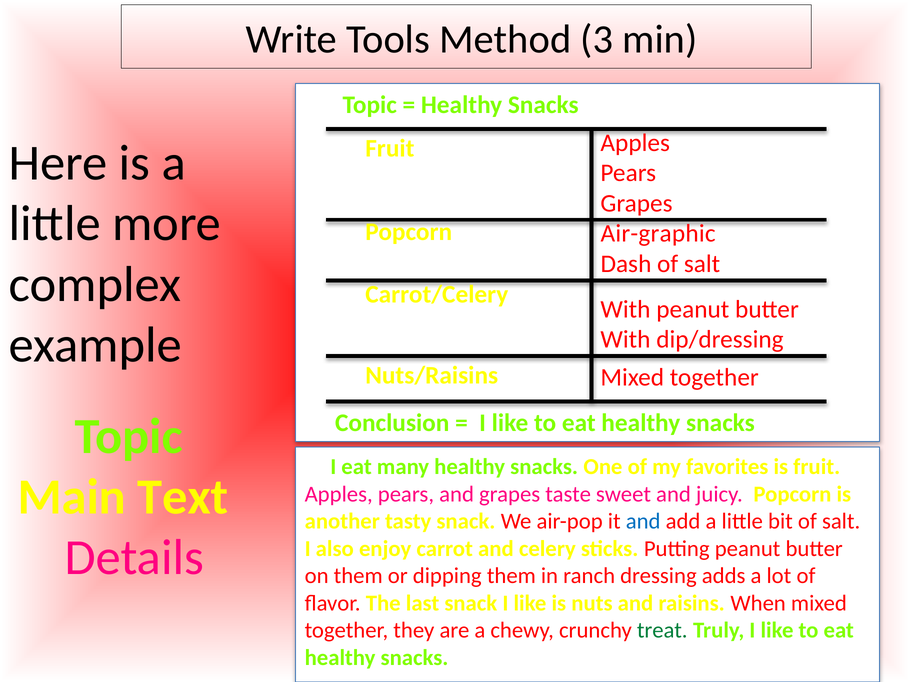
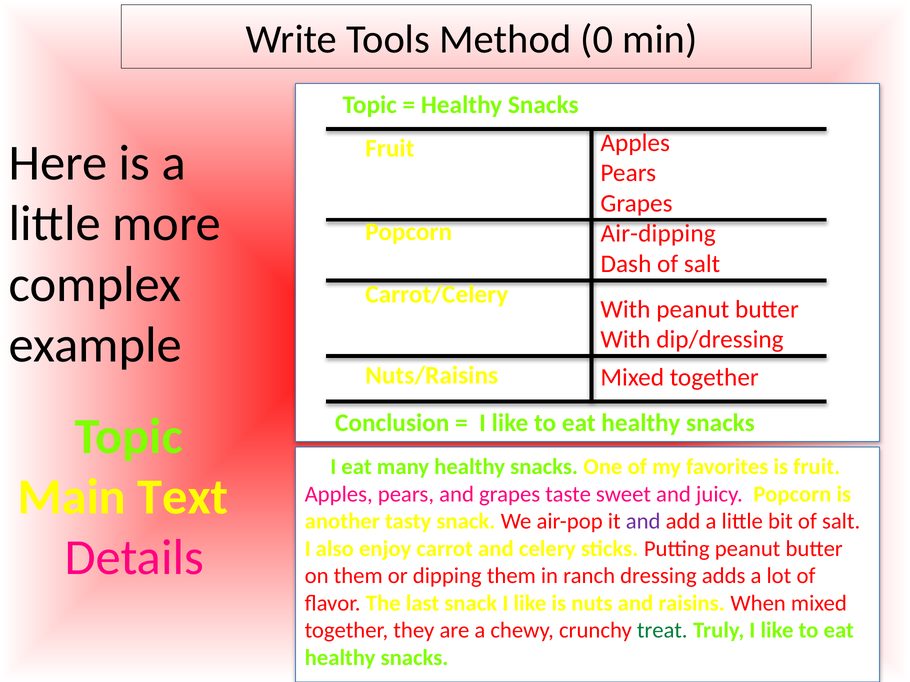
3: 3 -> 0
Air-graphic: Air-graphic -> Air-dipping
and at (643, 522) colour: blue -> purple
